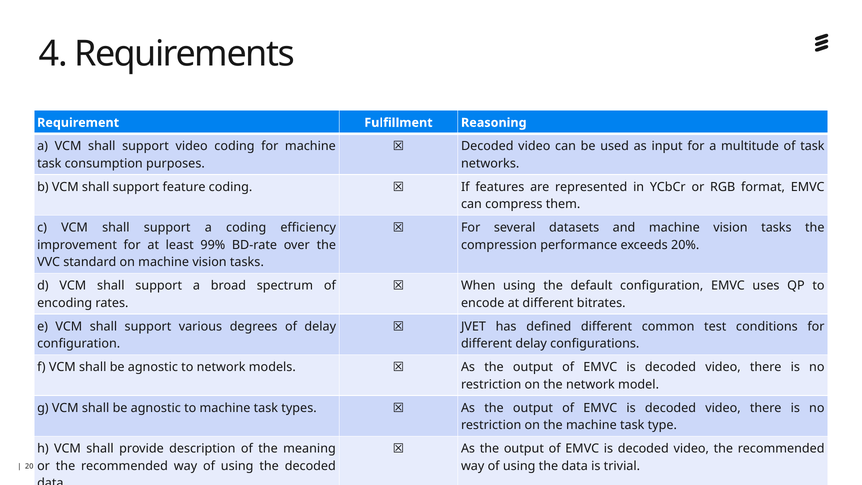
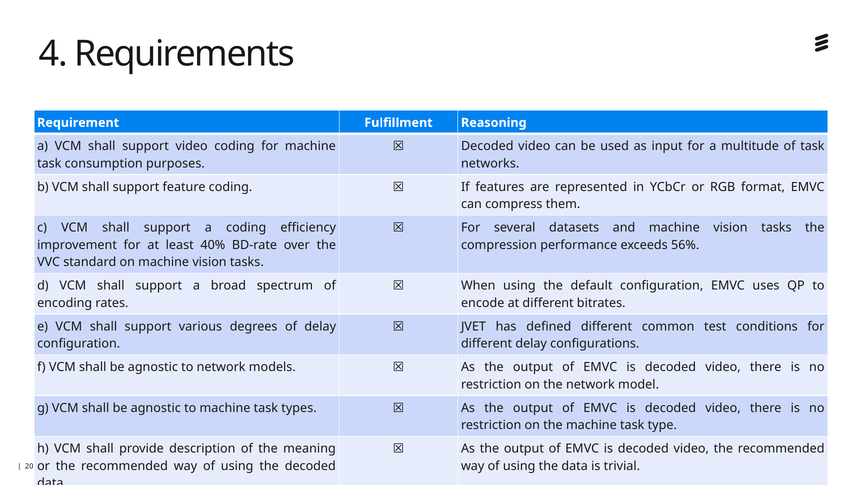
99%: 99% -> 40%
20%: 20% -> 56%
